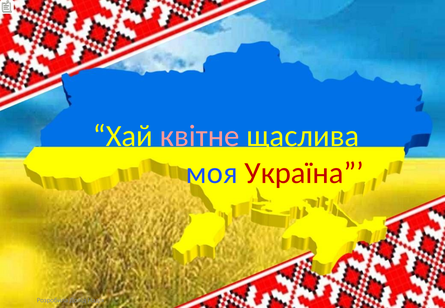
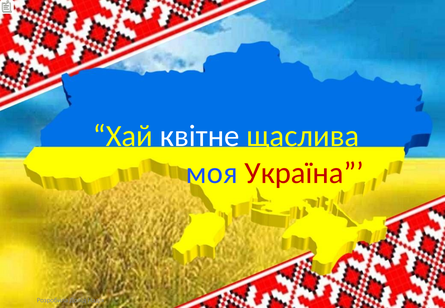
квітне colour: pink -> white
